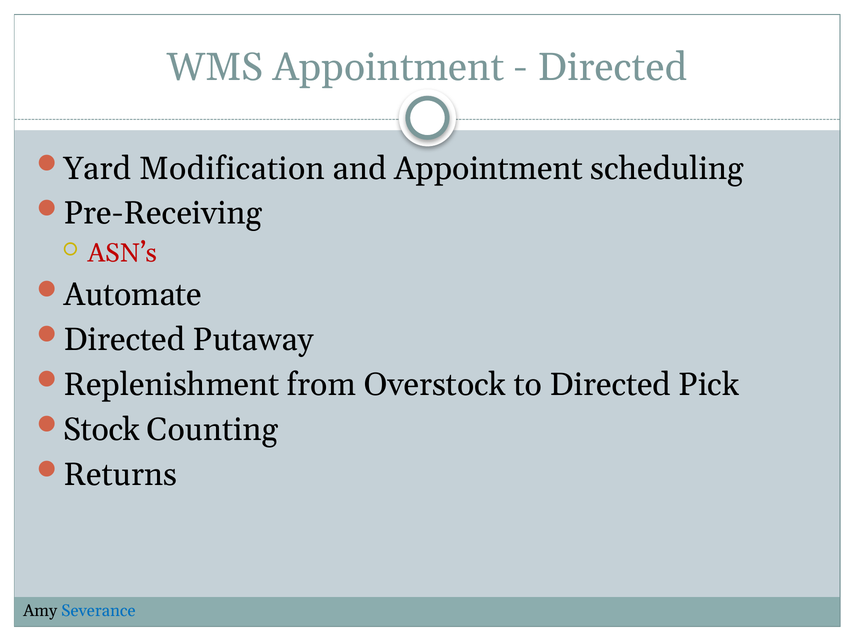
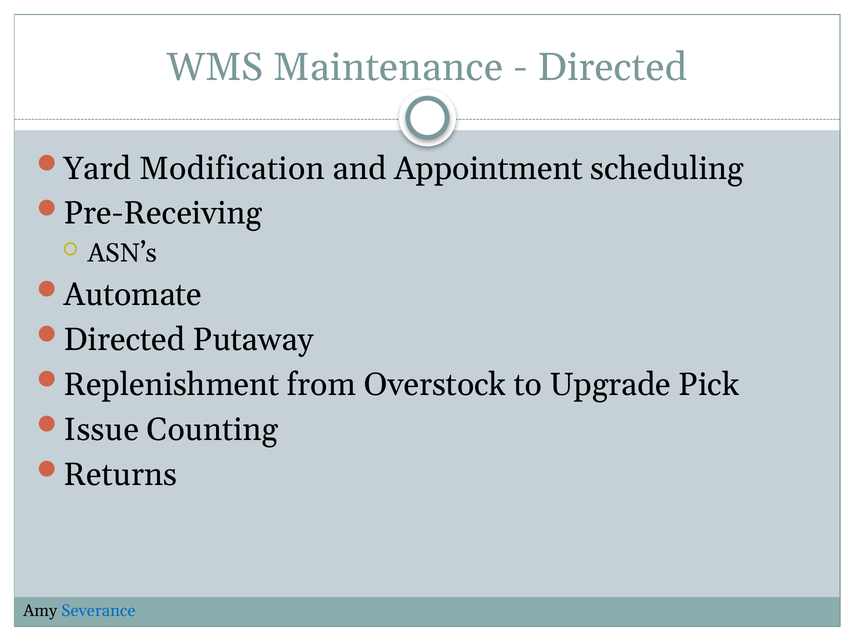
WMS Appointment: Appointment -> Maintenance
ASN’s colour: red -> black
to Directed: Directed -> Upgrade
Stock: Stock -> Issue
